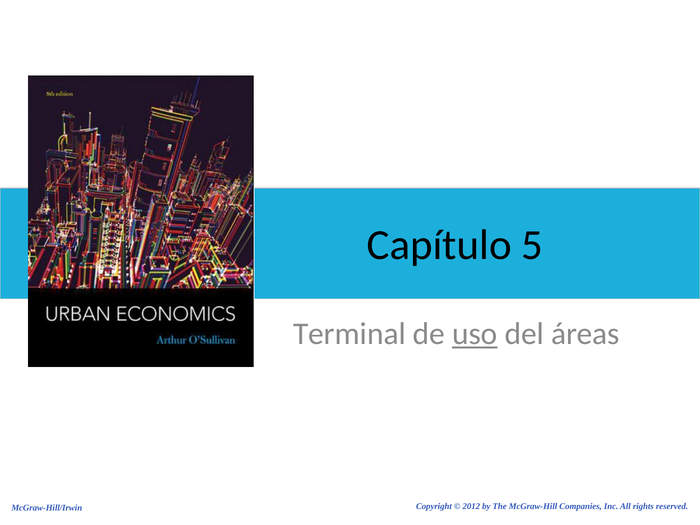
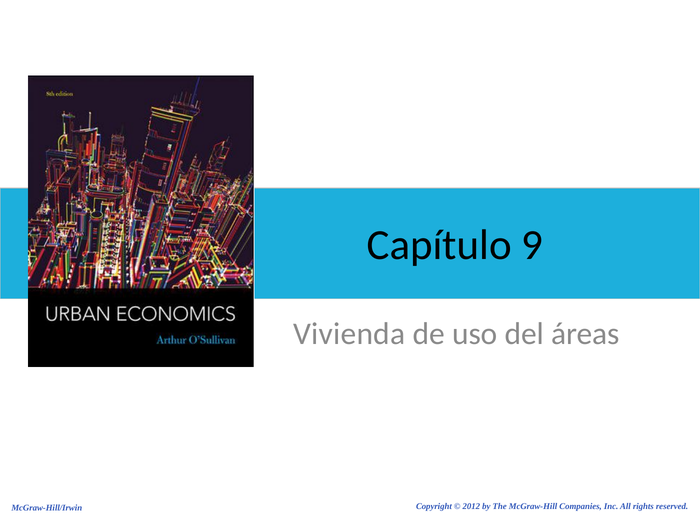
5: 5 -> 9
Terminal: Terminal -> Vivienda
uso underline: present -> none
